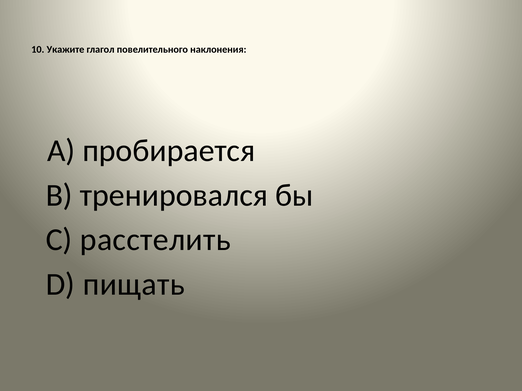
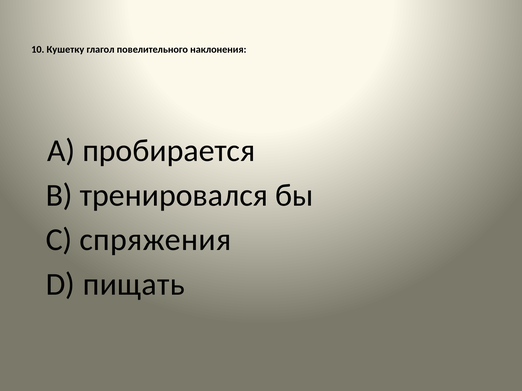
Укажите: Укажите -> Кушетку
расстелить: расстелить -> спряжения
